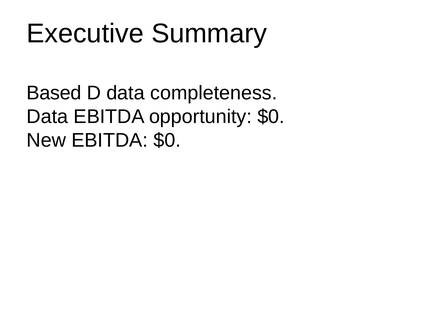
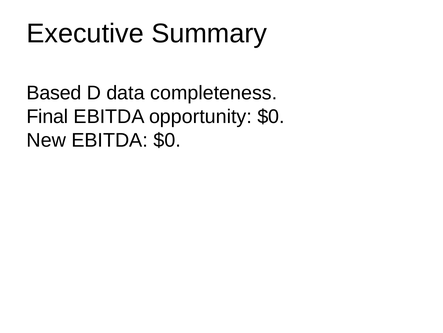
Data at (47, 117): Data -> Final
